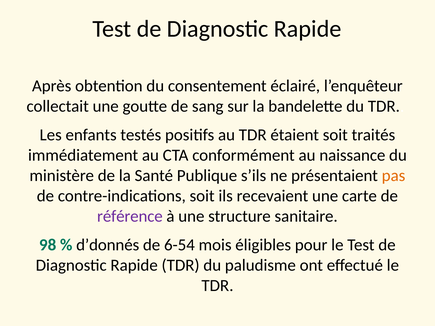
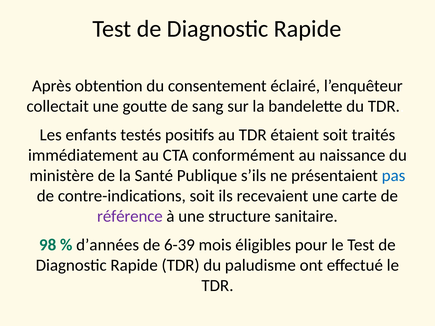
pas colour: orange -> blue
d’donnés: d’donnés -> d’années
6-54: 6-54 -> 6-39
